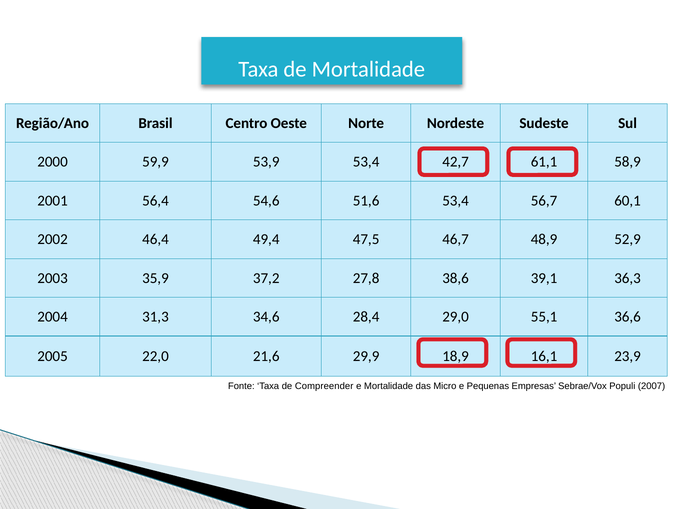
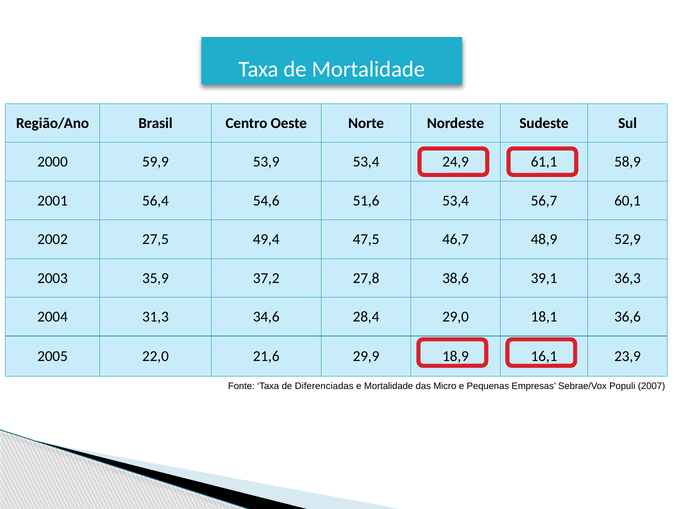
42,7: 42,7 -> 24,9
46,4: 46,4 -> 27,5
55,1: 55,1 -> 18,1
Compreender: Compreender -> Diferenciadas
